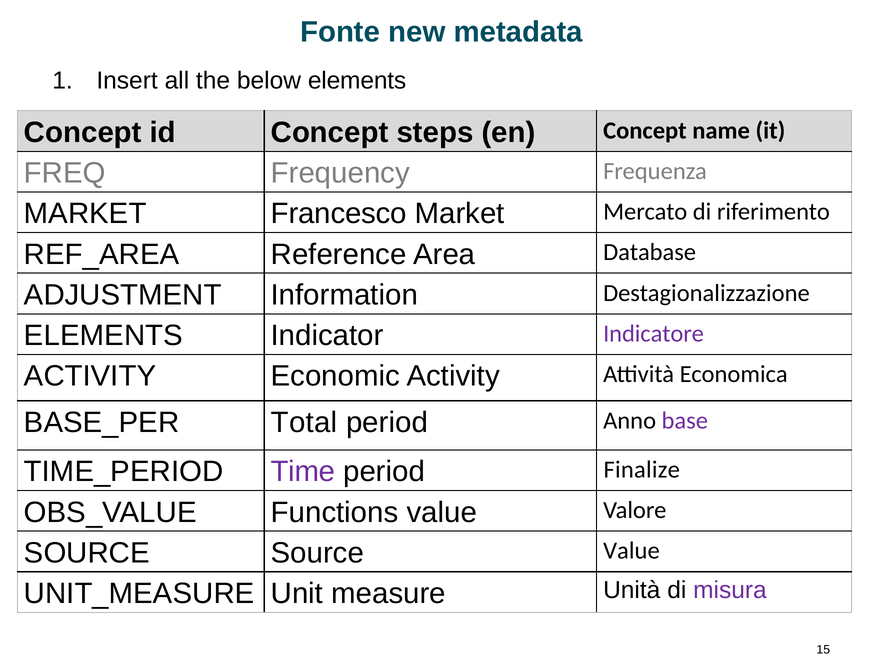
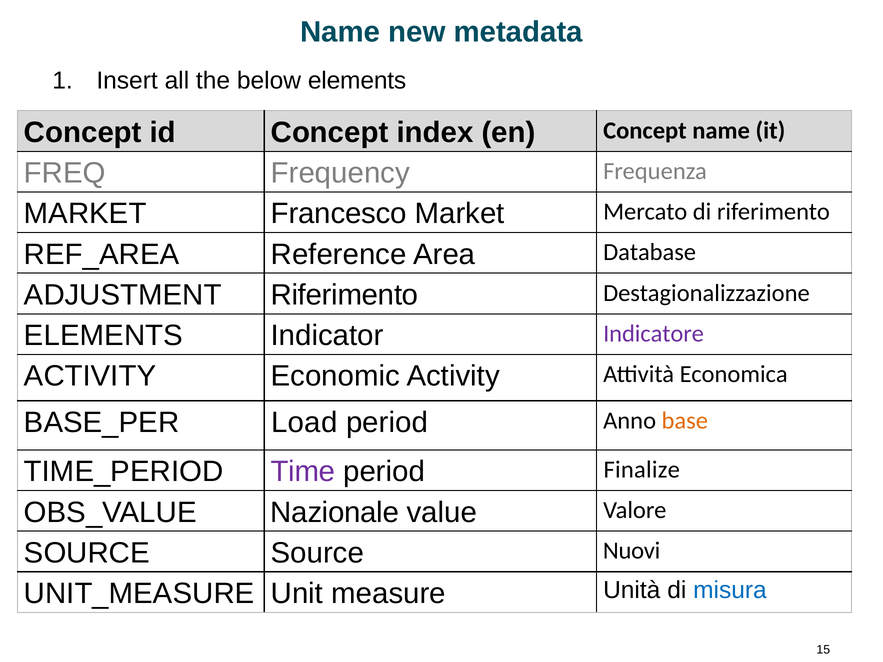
Fonte at (340, 32): Fonte -> Name
steps: steps -> index
ADJUSTMENT Information: Information -> Riferimento
Total: Total -> Load
base colour: purple -> orange
Functions: Functions -> Nazionale
Source Value: Value -> Nuovi
misura colour: purple -> blue
